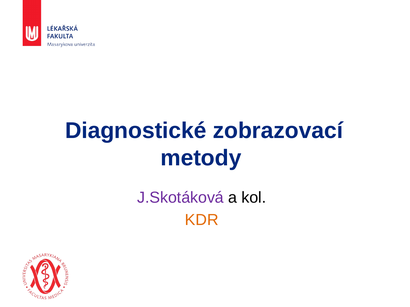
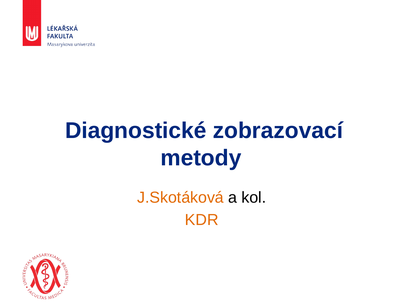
J.Skotáková colour: purple -> orange
